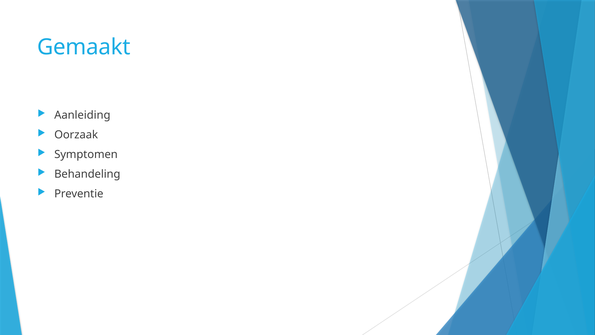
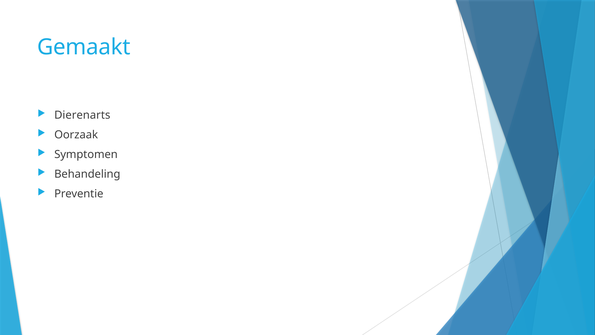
Aanleiding: Aanleiding -> Dierenarts
